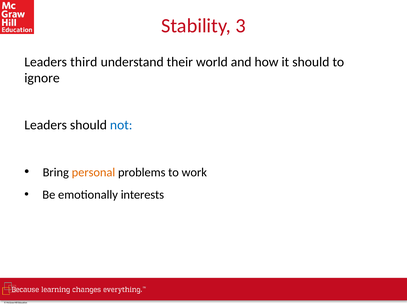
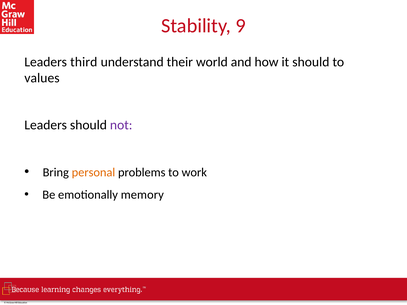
3: 3 -> 9
ignore: ignore -> values
not colour: blue -> purple
interests: interests -> memory
